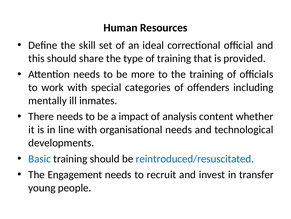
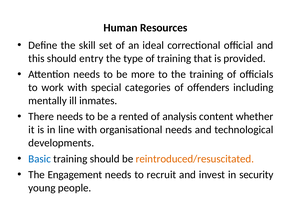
share: share -> entry
impact: impact -> rented
reintroduced/resuscitated colour: blue -> orange
transfer: transfer -> security
